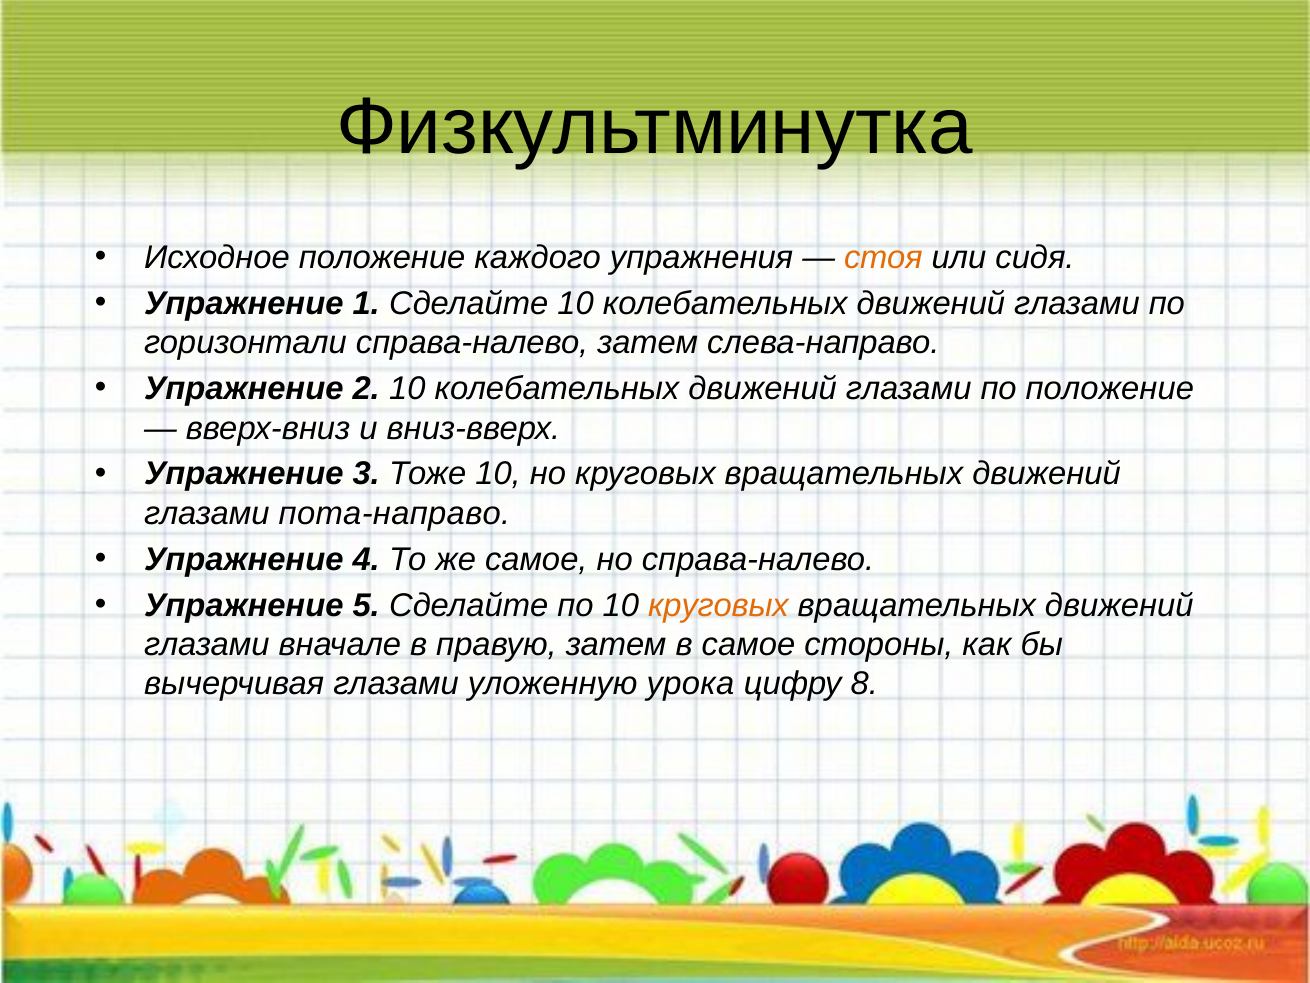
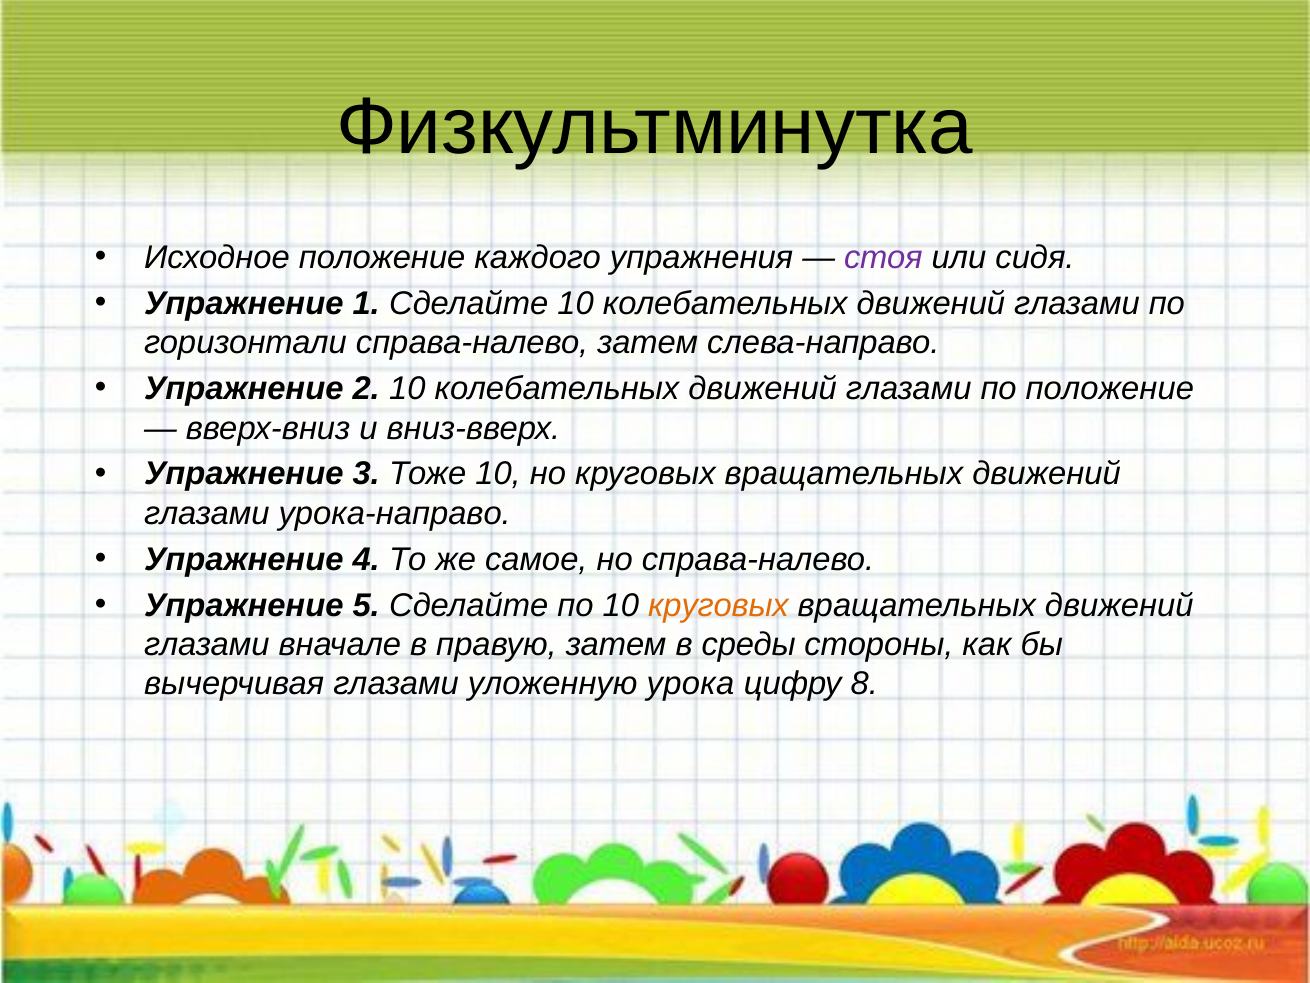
стоя colour: orange -> purple
пота-направо: пота-направо -> урока-направо
в самое: самое -> среды
